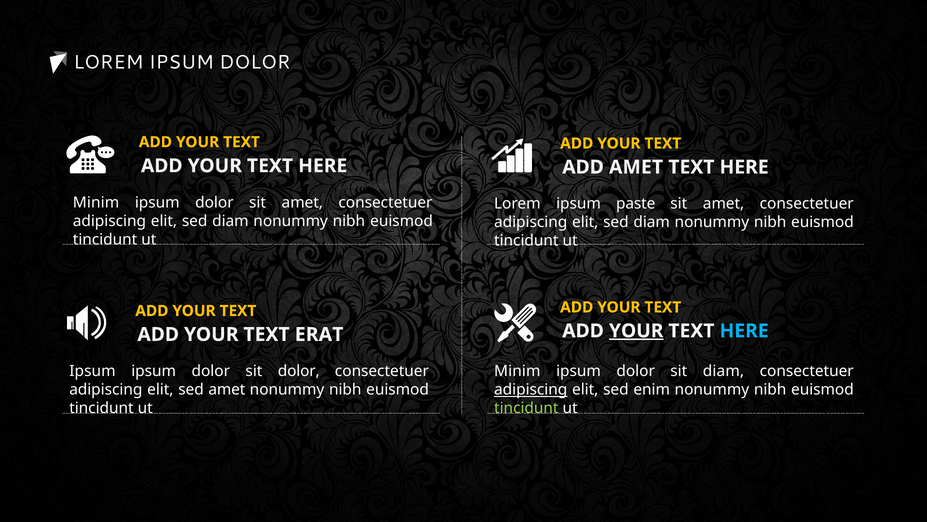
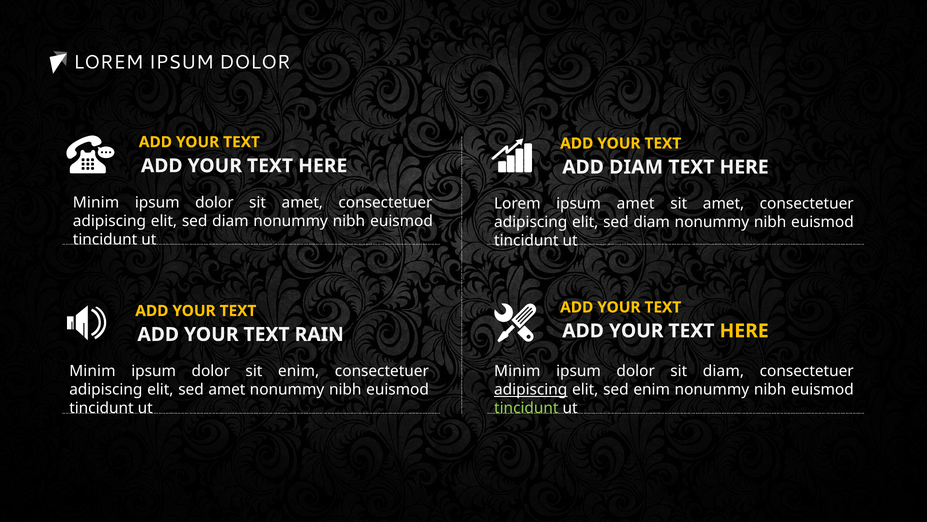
ADD AMET: AMET -> DIAM
ipsum paste: paste -> amet
YOUR at (636, 331) underline: present -> none
HERE at (744, 331) colour: light blue -> yellow
ERAT: ERAT -> RAIN
Ipsum at (92, 371): Ipsum -> Minim
sit dolor: dolor -> enim
